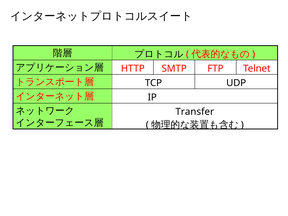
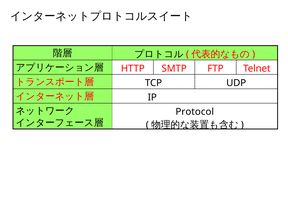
Transfer: Transfer -> Protocol
